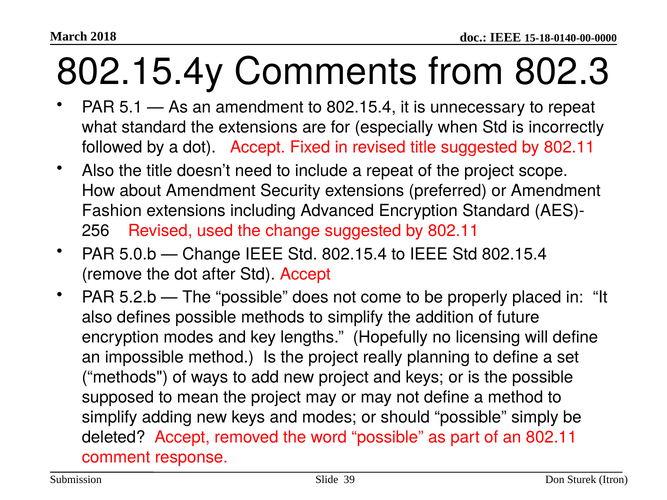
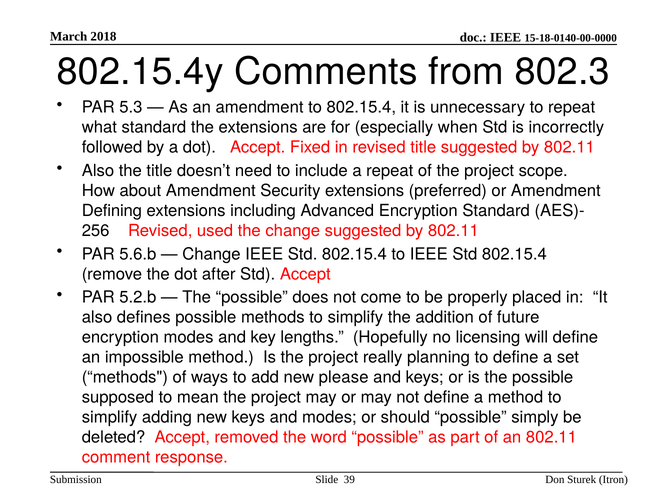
5.1: 5.1 -> 5.3
Fashion: Fashion -> Defining
5.0.b: 5.0.b -> 5.6.b
new project: project -> please
